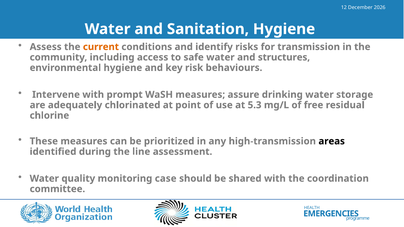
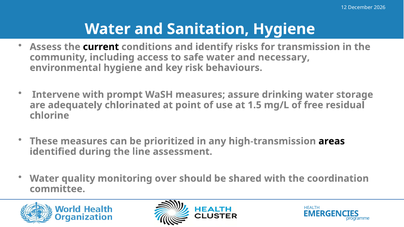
current colour: orange -> black
structures: structures -> necessary
5.3: 5.3 -> 1.5
case: case -> over
